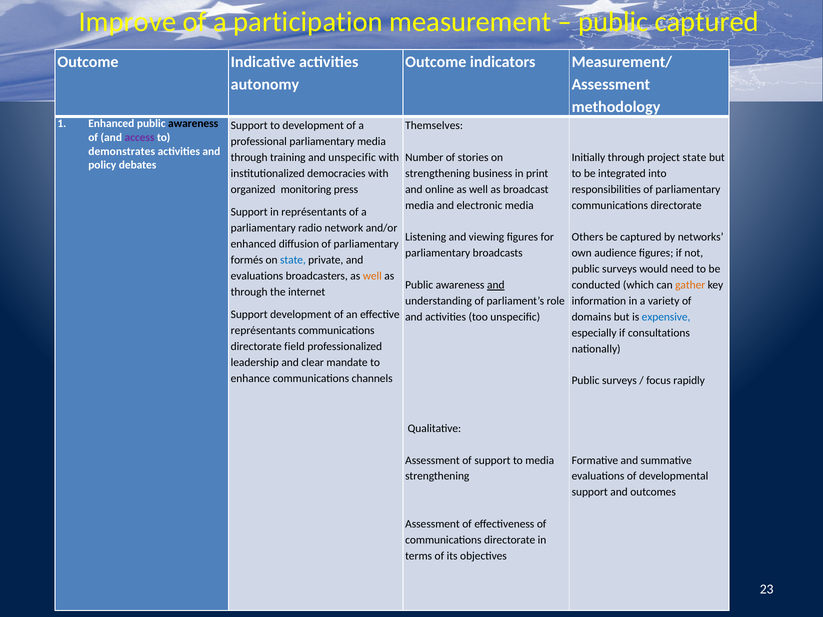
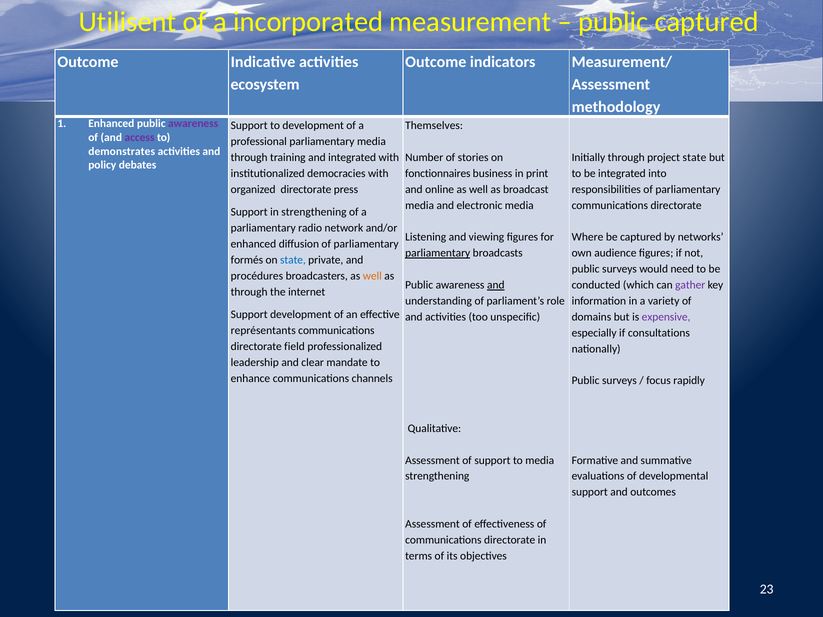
Improve: Improve -> Utilisent
participation: participation -> incorporated
autonomy: autonomy -> ecosystem
awareness at (193, 124) colour: black -> purple
and unspecific: unspecific -> integrated
strengthening at (438, 174): strengthening -> fonctionnaires
organized monitoring: monitoring -> directorate
in représentants: représentants -> strengthening
Others: Others -> Where
parliamentary at (438, 253) underline: none -> present
evaluations at (257, 276): evaluations -> procédures
gather colour: orange -> purple
expensive colour: blue -> purple
